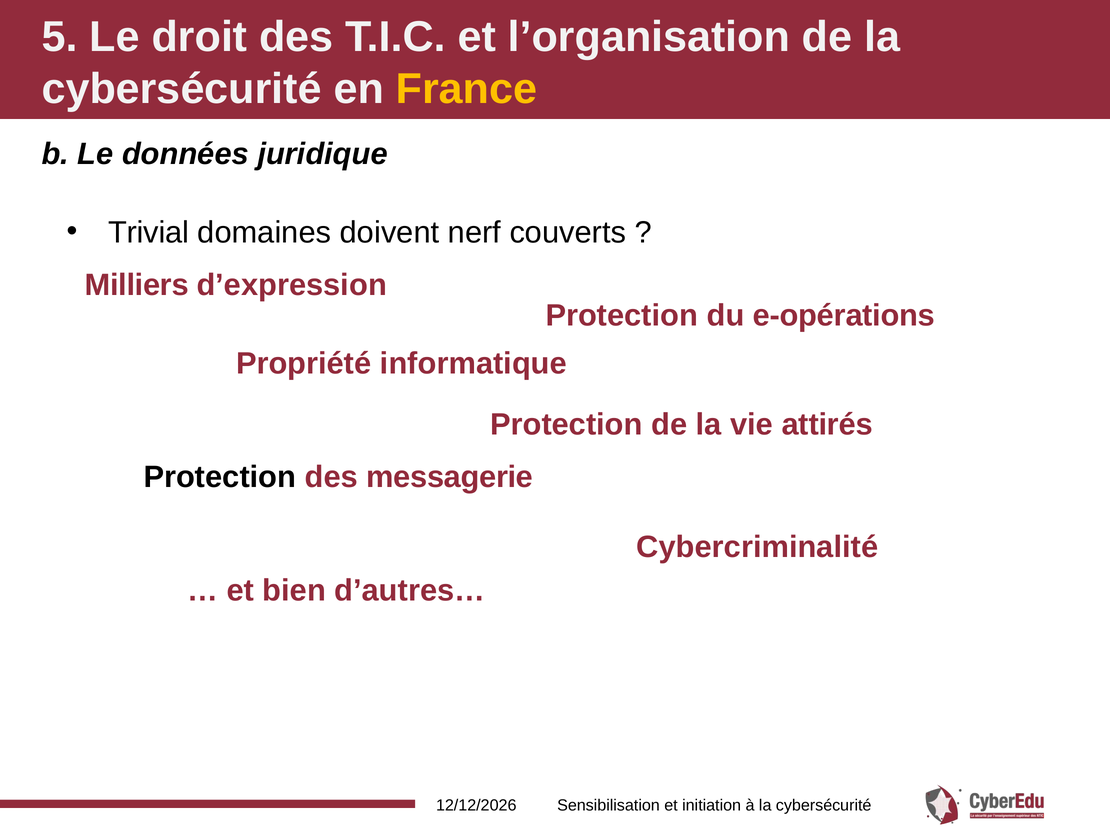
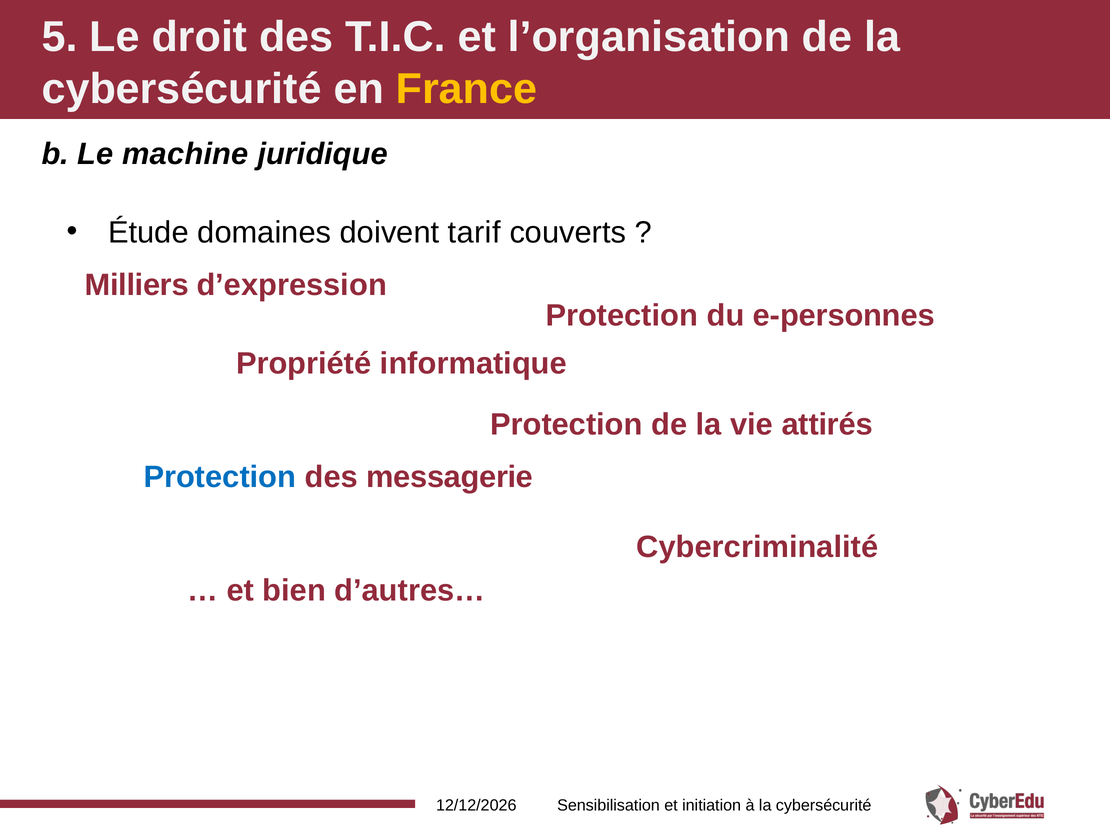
données: données -> machine
Trivial: Trivial -> Étude
nerf: nerf -> tarif
e-opérations: e-opérations -> e-personnes
Protection at (220, 477) colour: black -> blue
